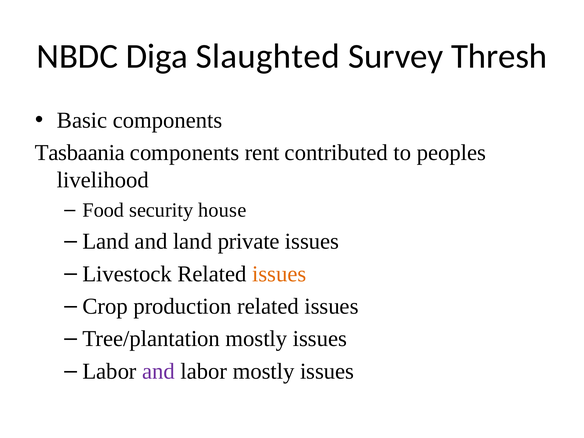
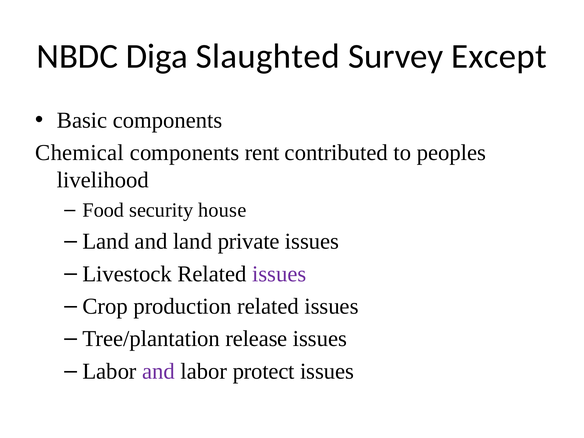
Thresh: Thresh -> Except
Tasbaania: Tasbaania -> Chemical
issues at (279, 274) colour: orange -> purple
Tree/plantation mostly: mostly -> release
labor mostly: mostly -> protect
